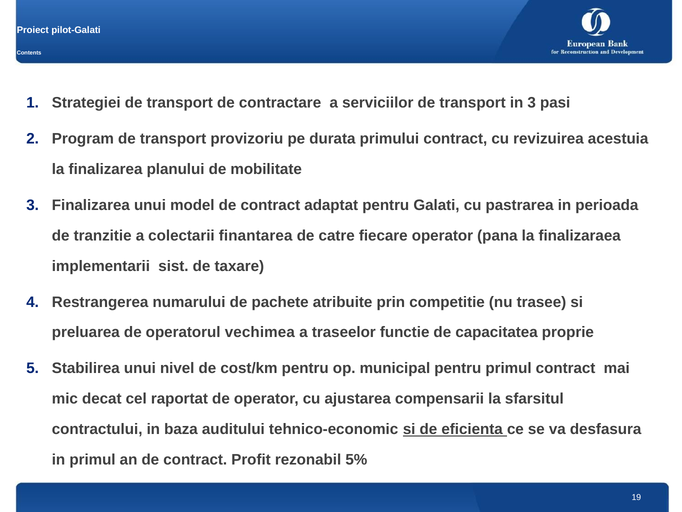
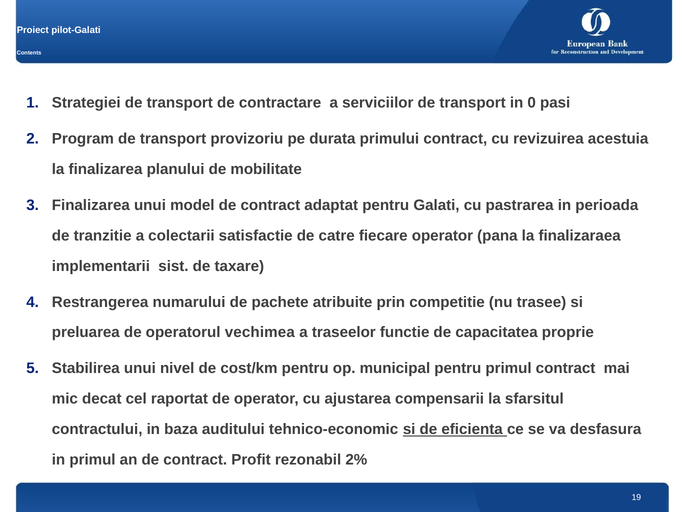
in 3: 3 -> 0
finantarea: finantarea -> satisfactie
5%: 5% -> 2%
